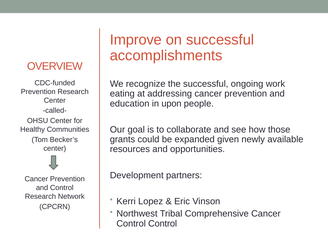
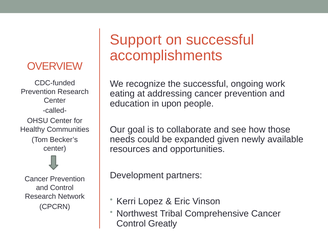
Improve: Improve -> Support
grants: grants -> needs
Control Control: Control -> Greatly
